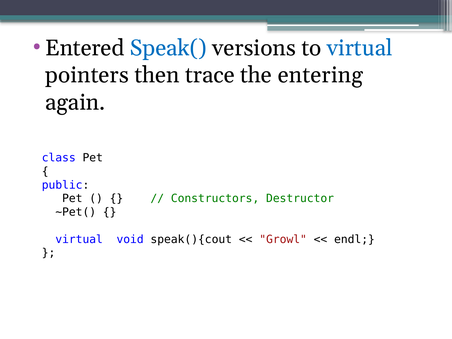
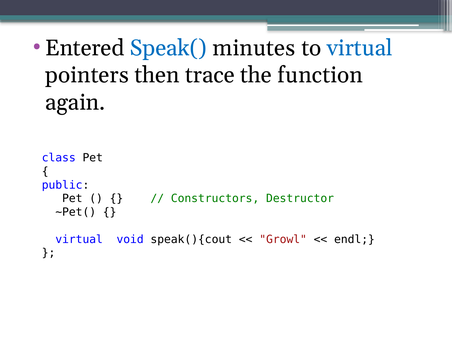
versions: versions -> minutes
entering: entering -> function
